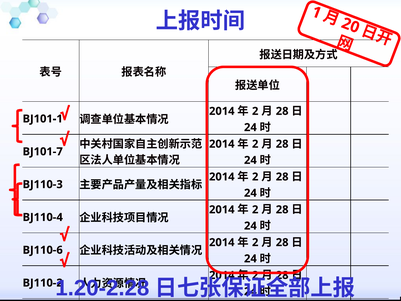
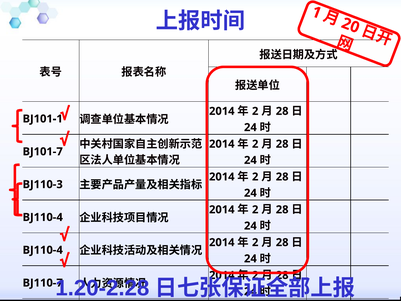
BJ110-6 at (43, 250): BJ110-6 -> BJ110-4
BJ110-2: BJ110-2 -> BJ110-7
